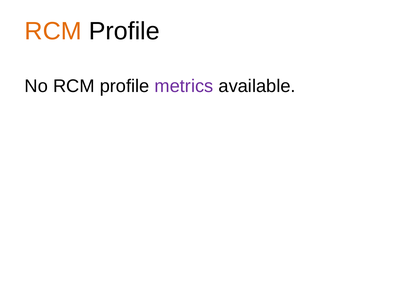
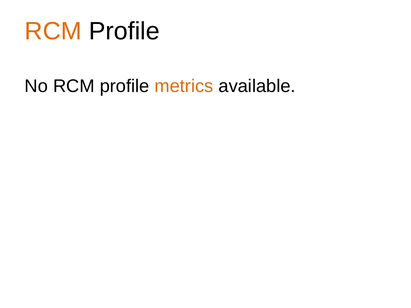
metrics colour: purple -> orange
